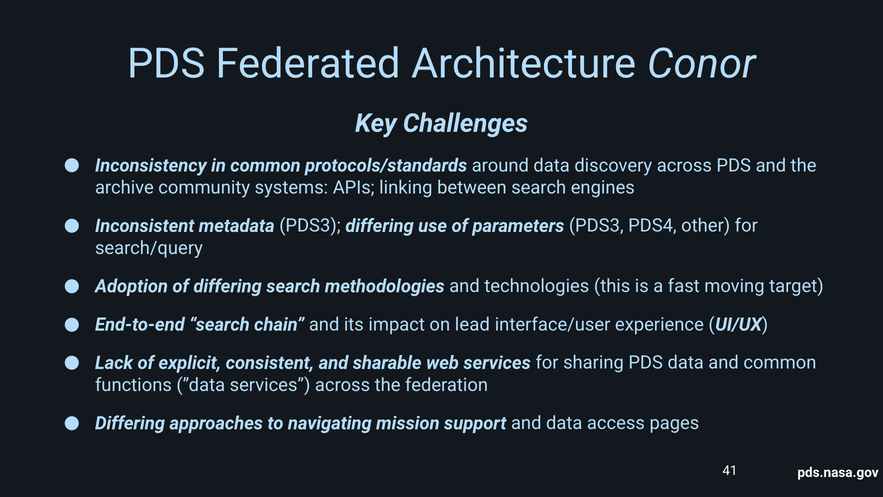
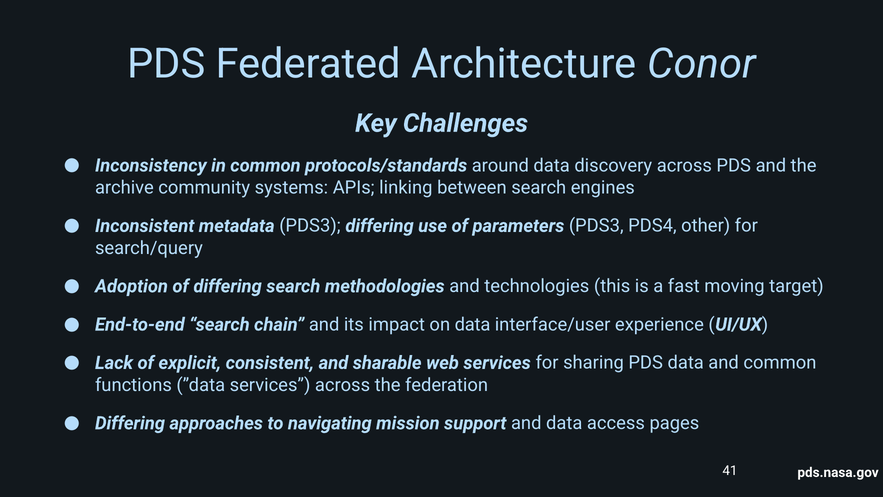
on lead: lead -> data
